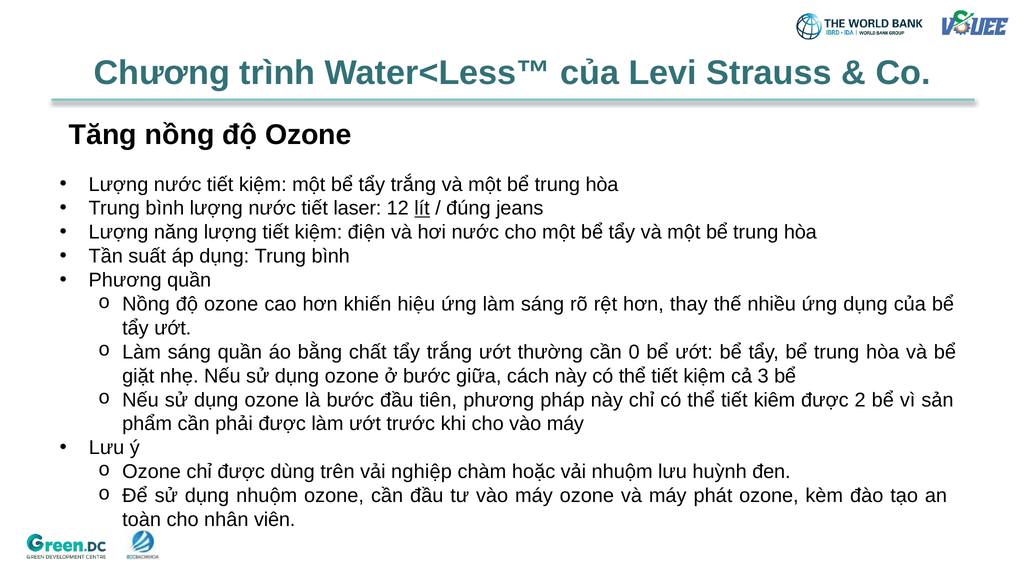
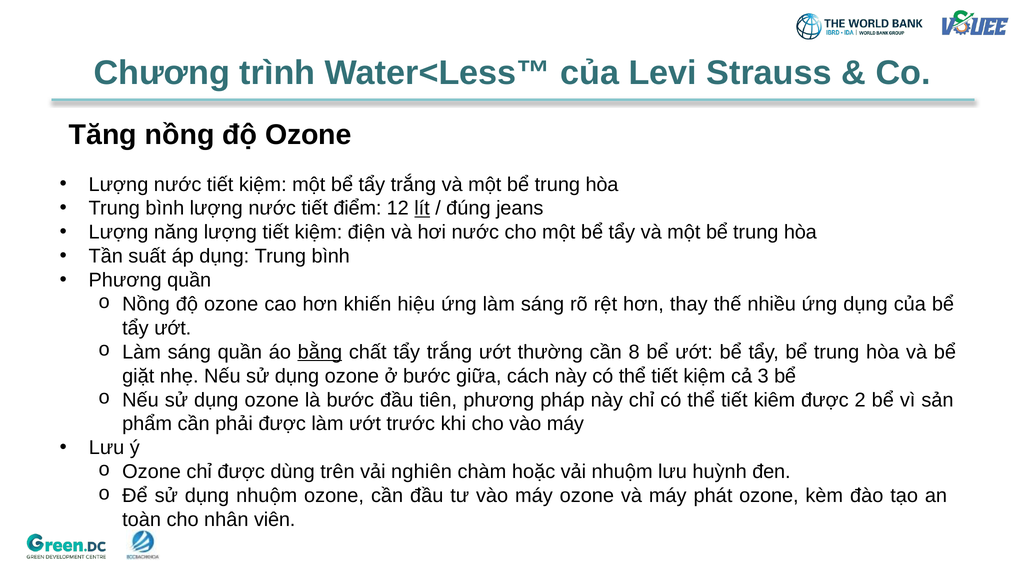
laser: laser -> điểm
bằng underline: none -> present
0: 0 -> 8
nghiệp: nghiệp -> nghiên
